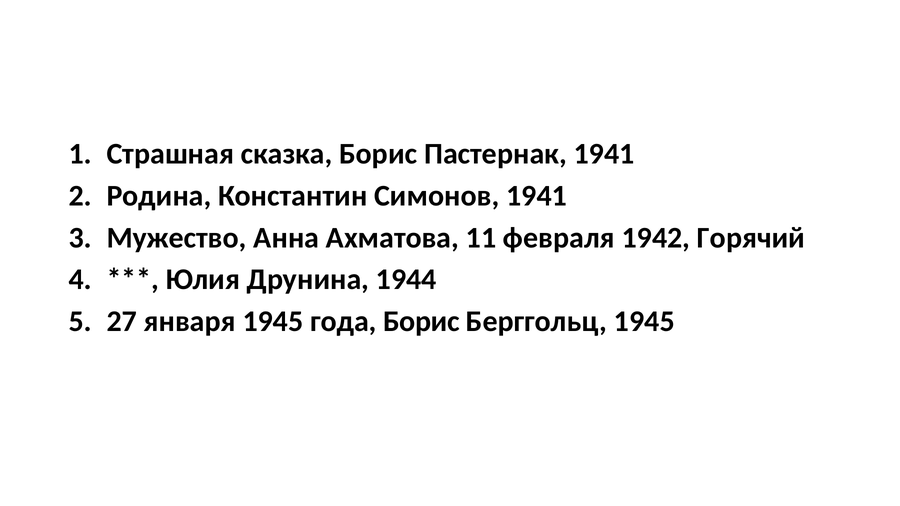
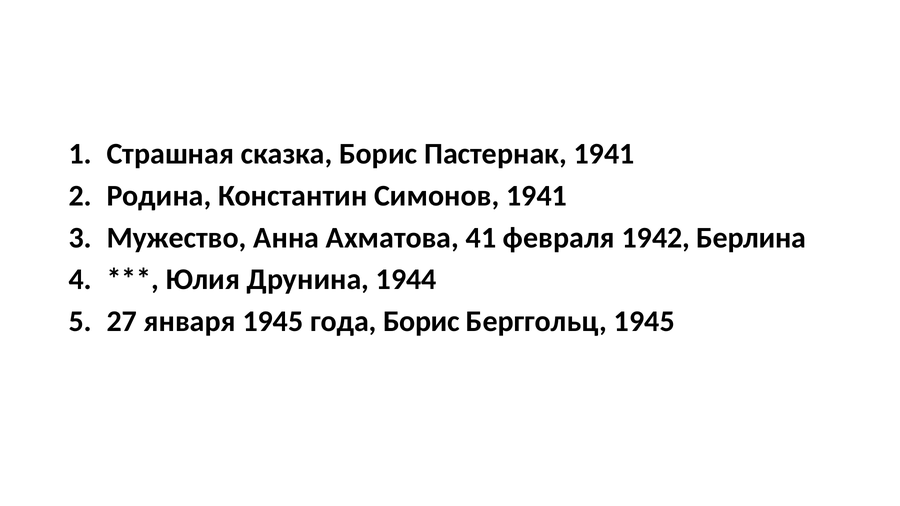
11: 11 -> 41
Горячий: Горячий -> Берлина
